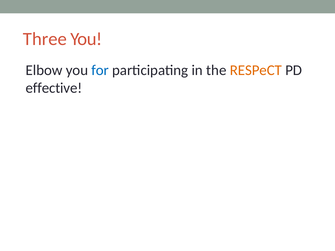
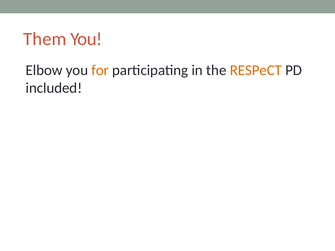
Three: Three -> Them
for colour: blue -> orange
effective: effective -> included
